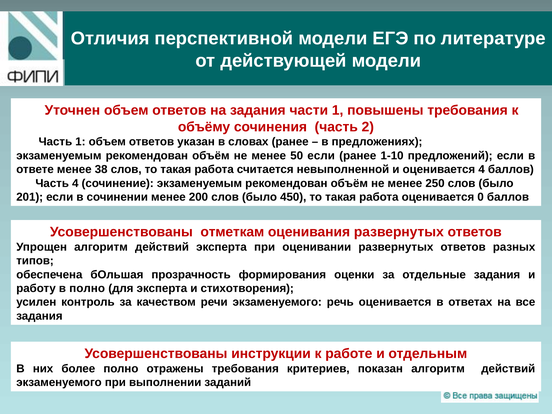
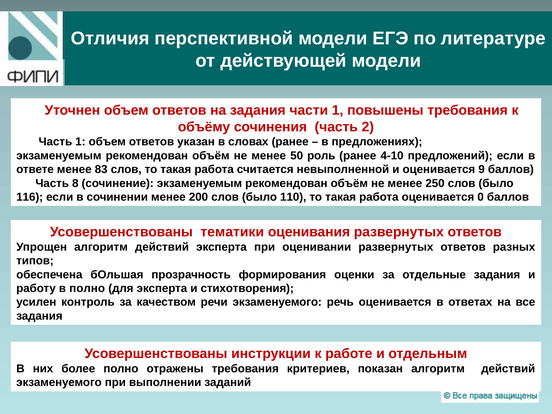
50 если: если -> роль
1-10: 1-10 -> 4-10
38: 38 -> 83
оценивается 4: 4 -> 9
Часть 4: 4 -> 8
201: 201 -> 116
450: 450 -> 110
отметкам: отметкам -> тематики
